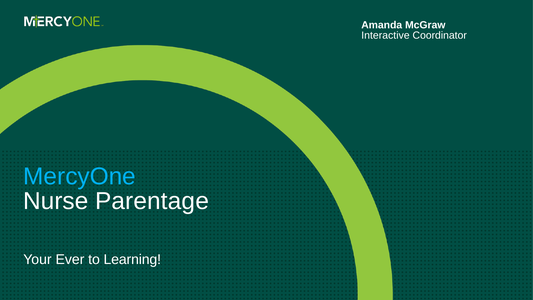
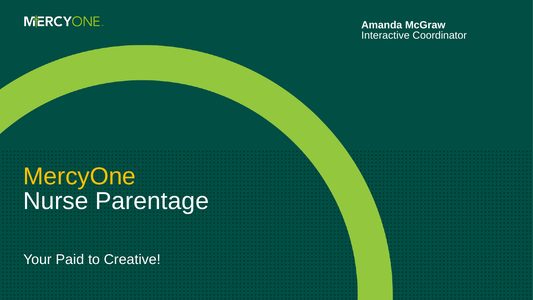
MercyOne colour: light blue -> yellow
Ever: Ever -> Paid
Learning: Learning -> Creative
